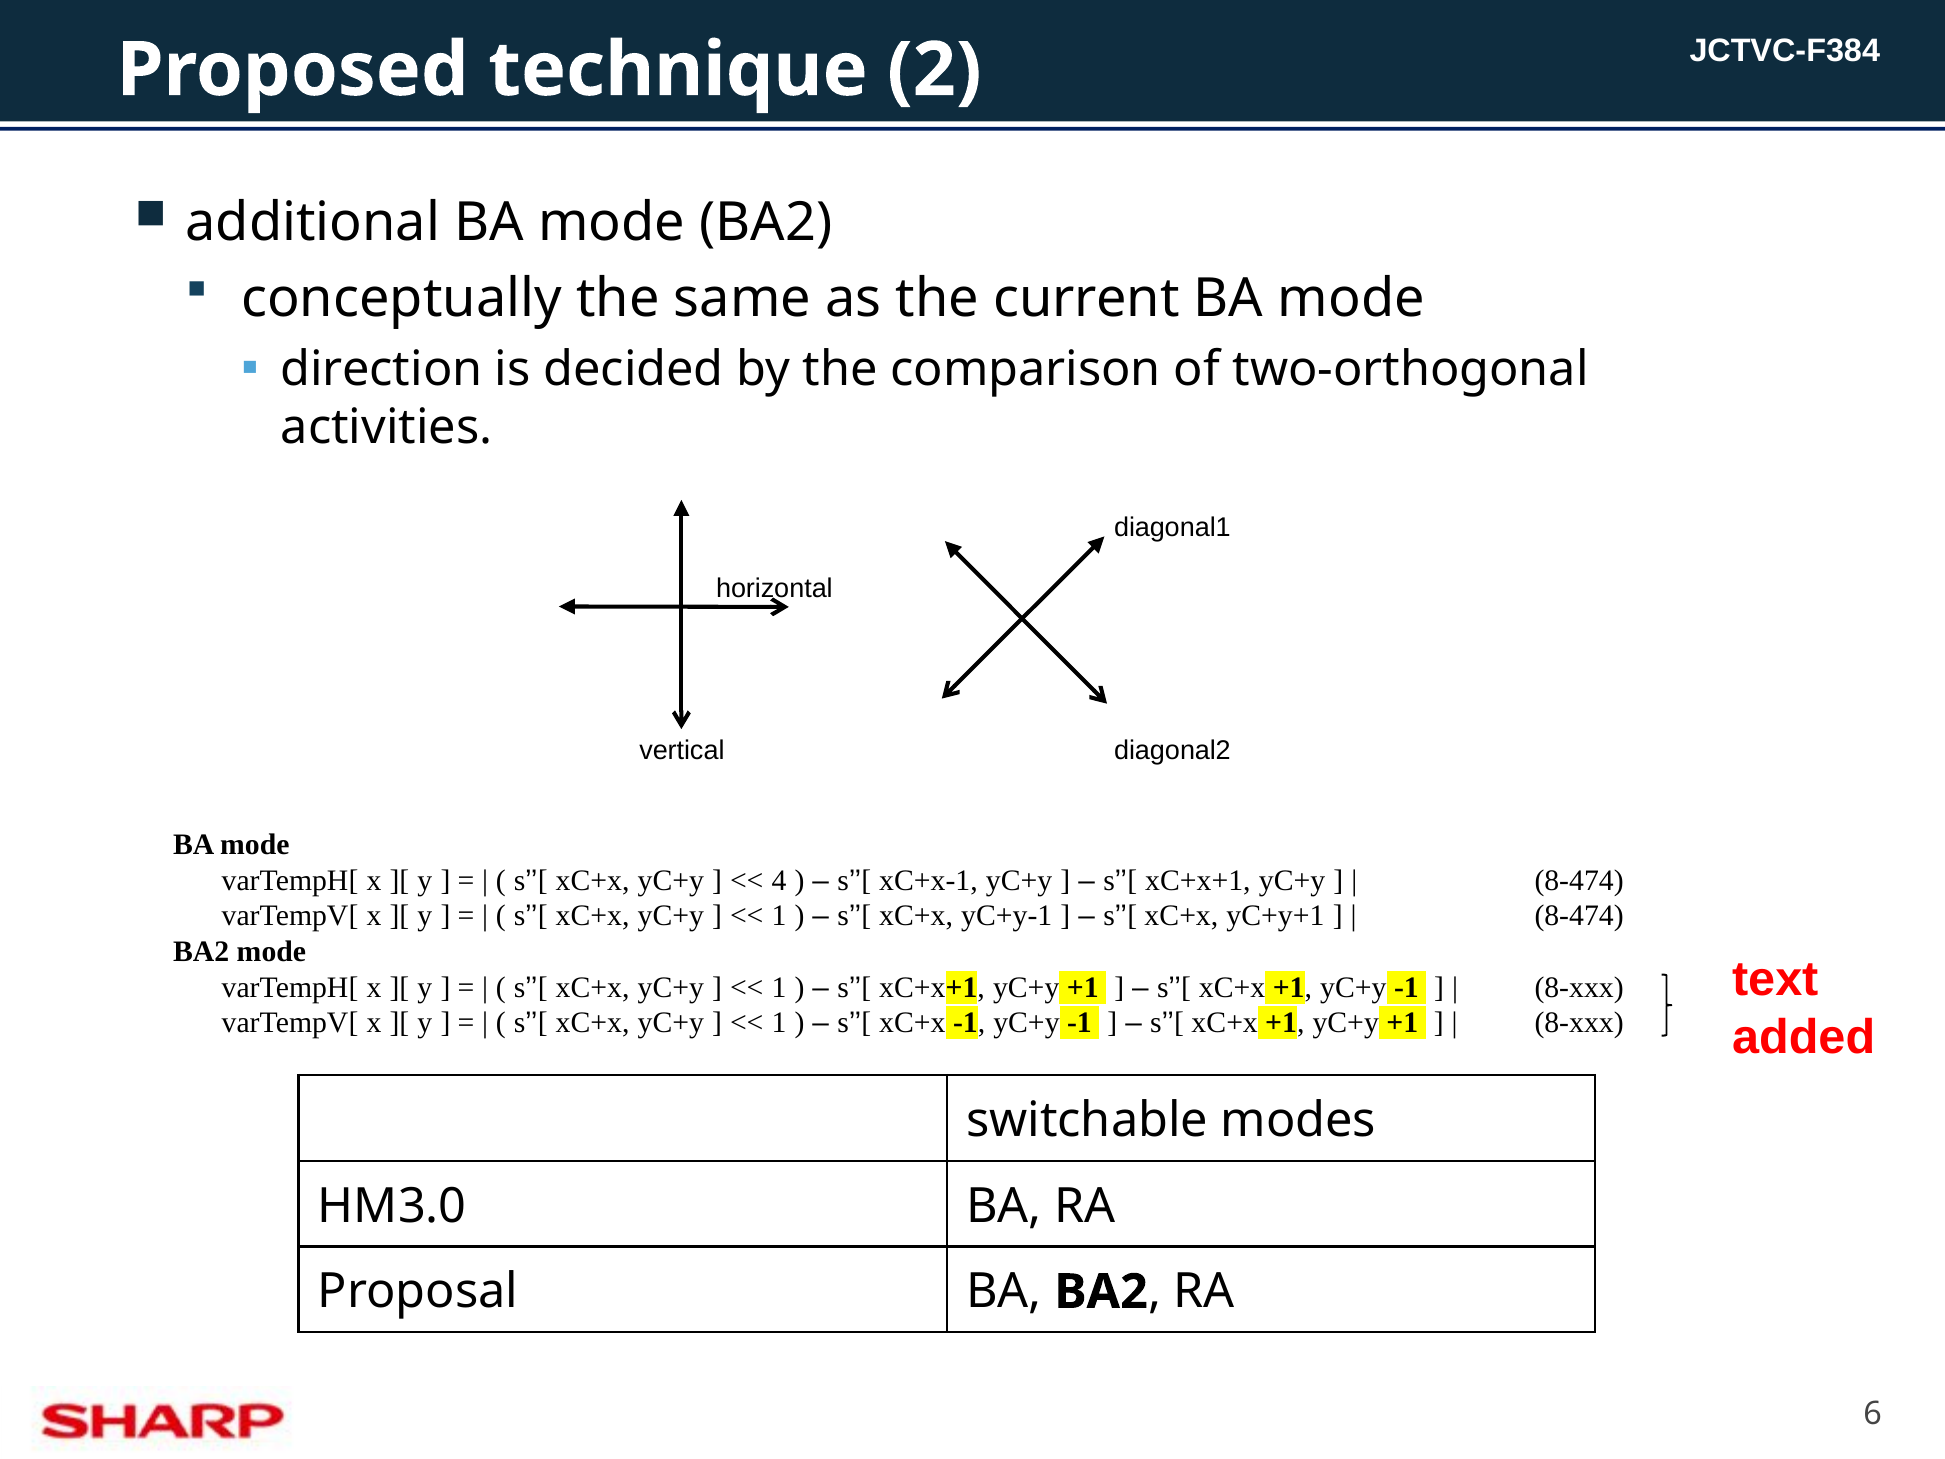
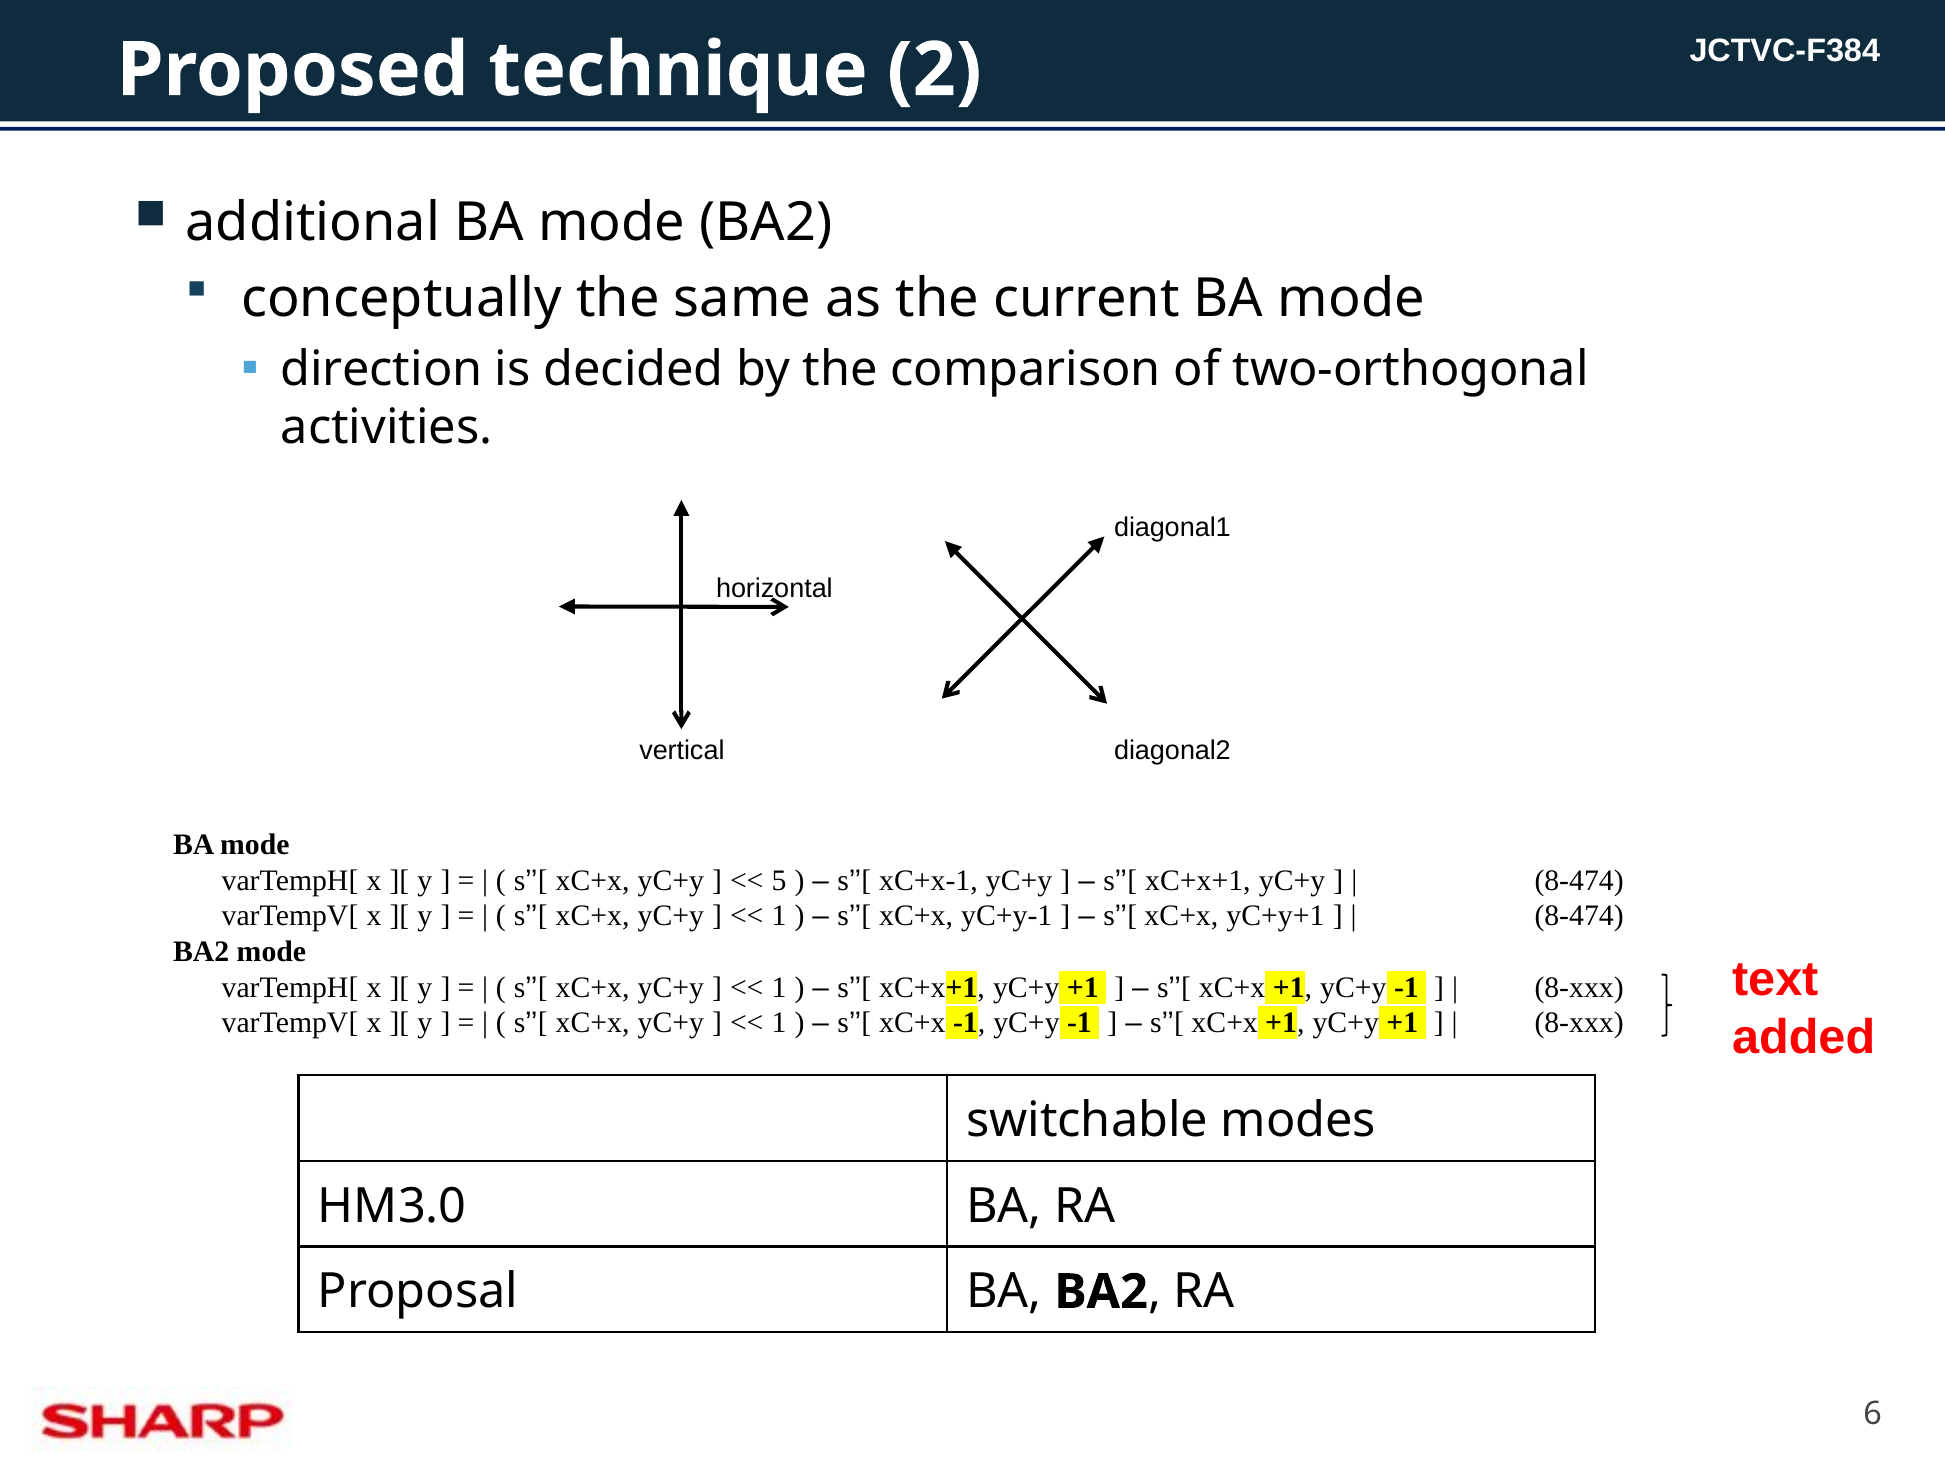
4: 4 -> 5
